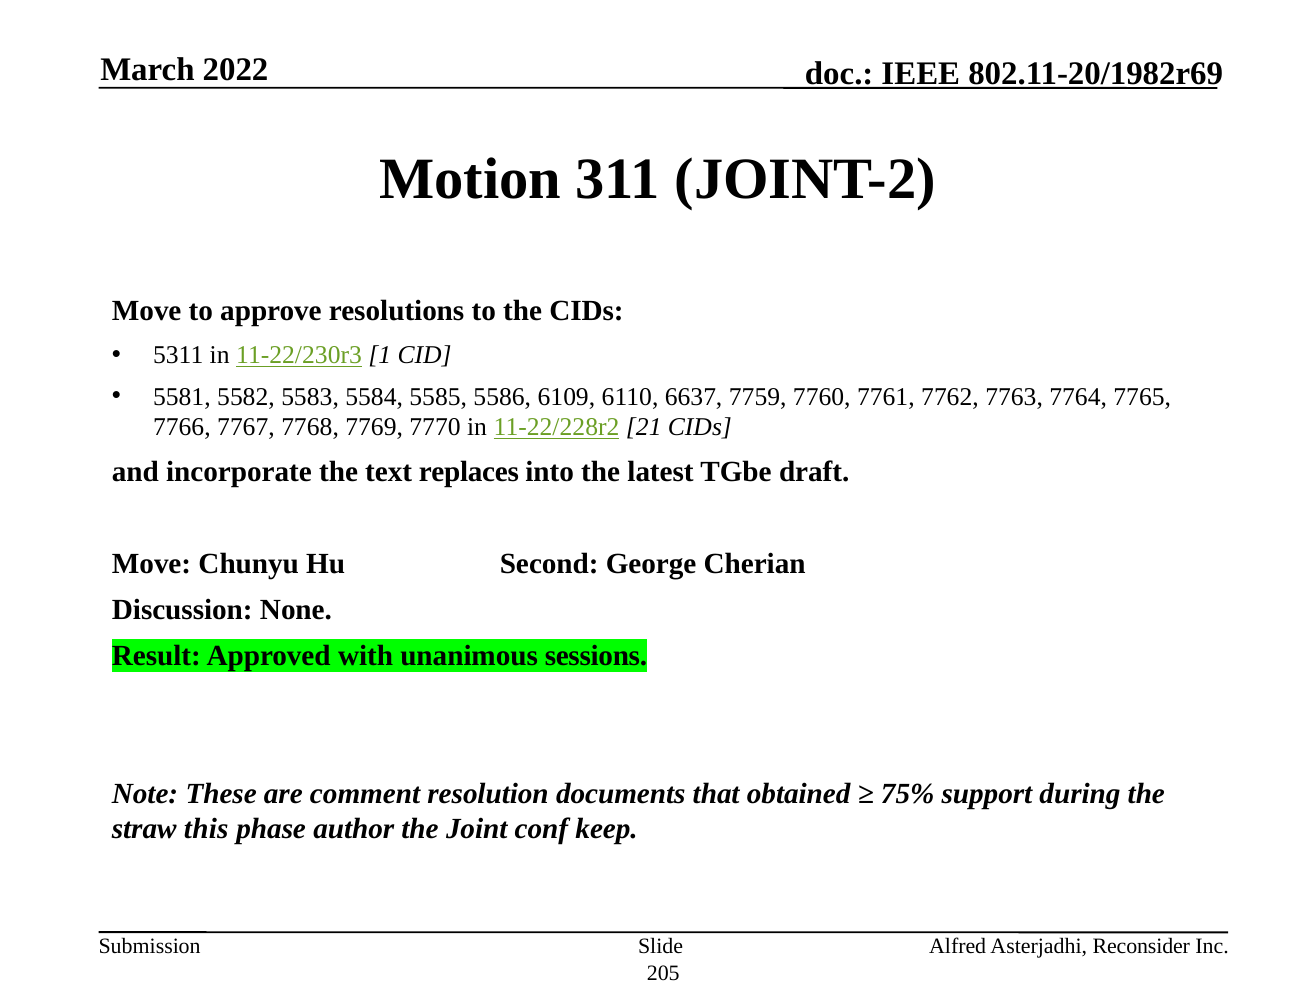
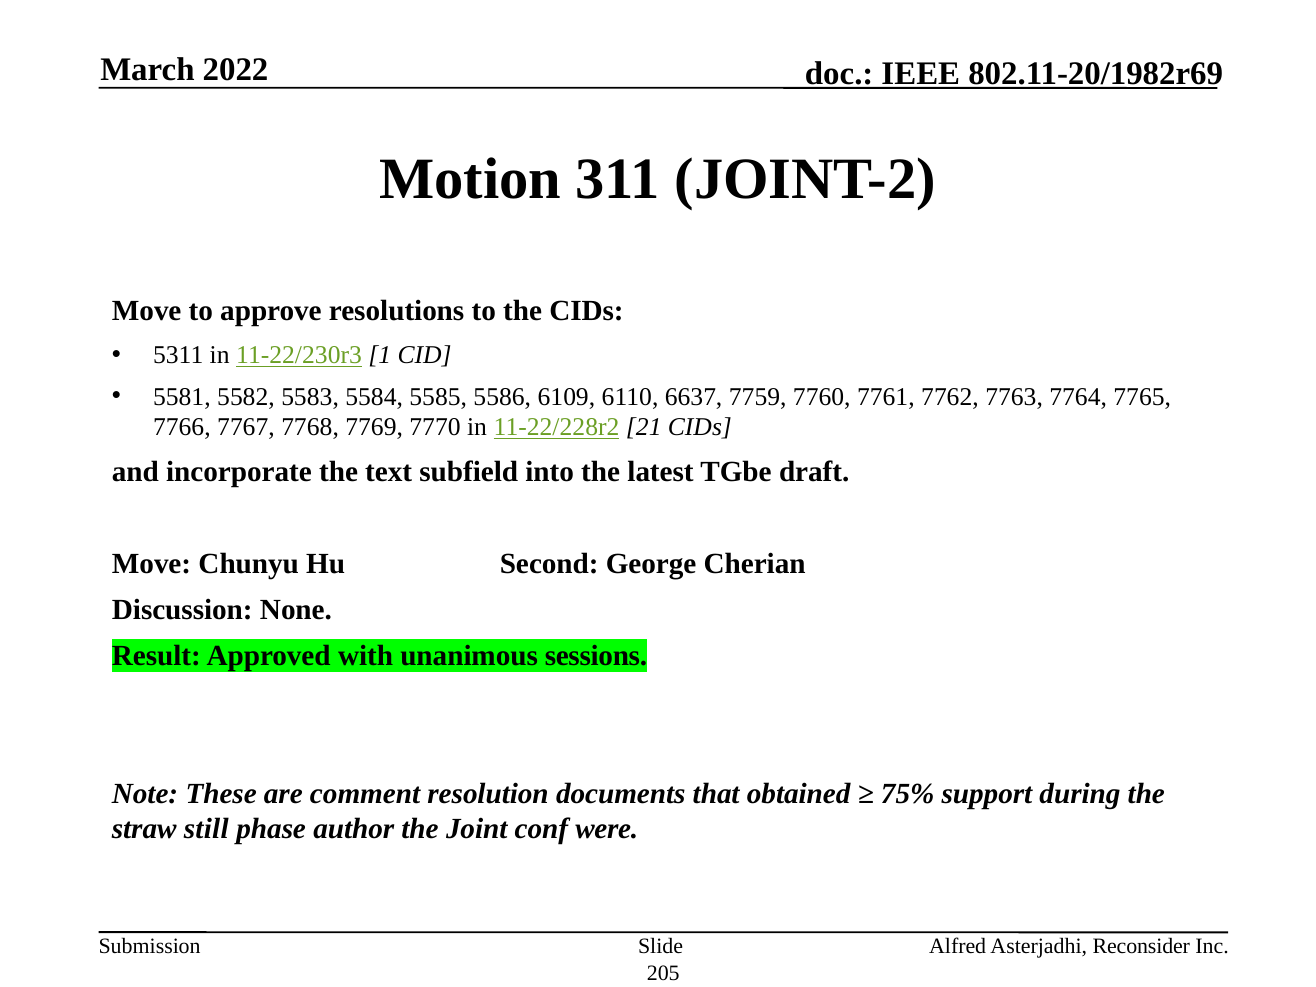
replaces: replaces -> subfield
this: this -> still
keep: keep -> were
